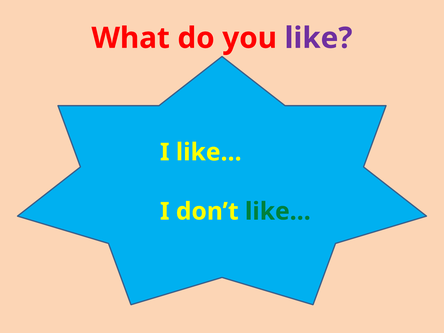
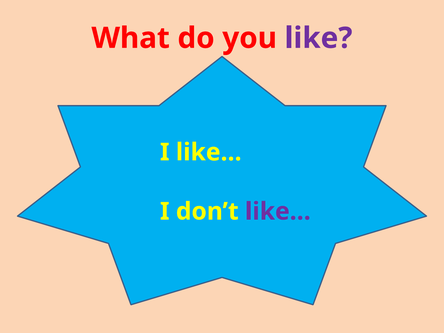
like… at (278, 211) colour: green -> purple
